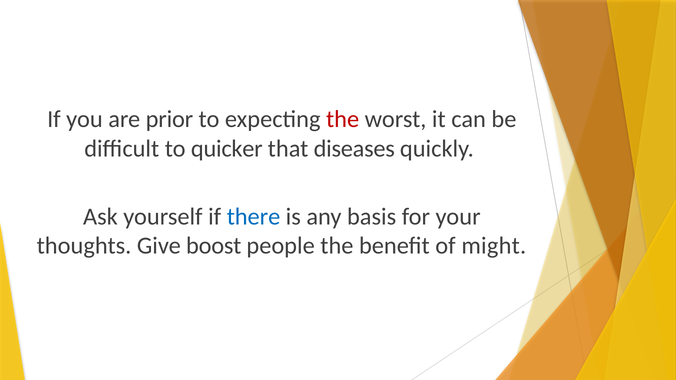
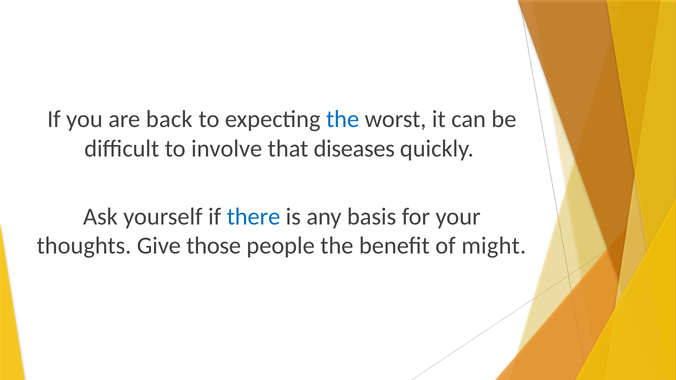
prior: prior -> back
the at (343, 119) colour: red -> blue
quicker: quicker -> involve
boost: boost -> those
